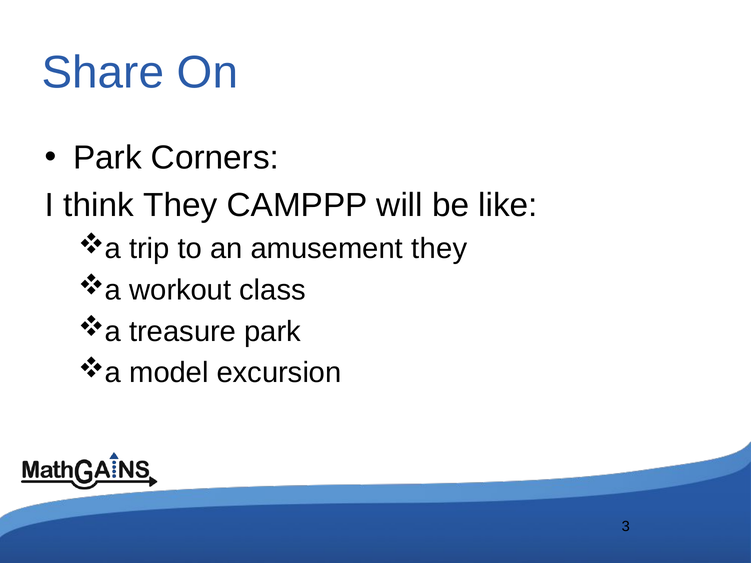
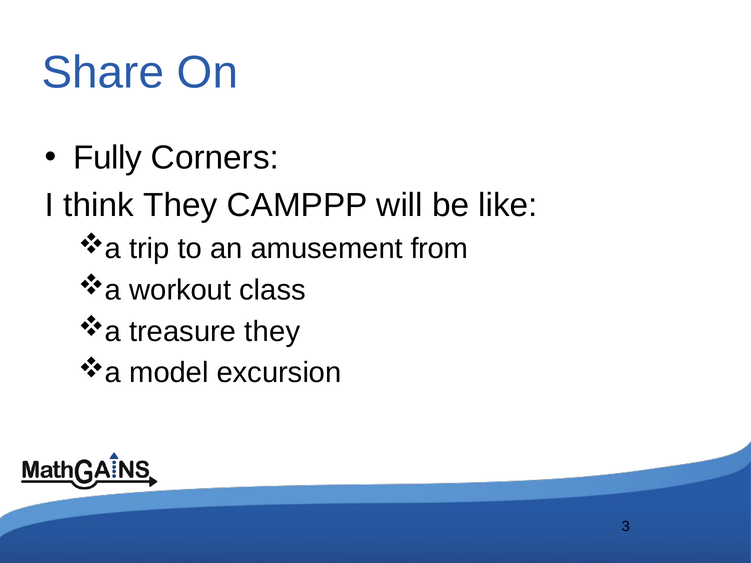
Park at (107, 158): Park -> Fully
amusement they: they -> from
treasure park: park -> they
